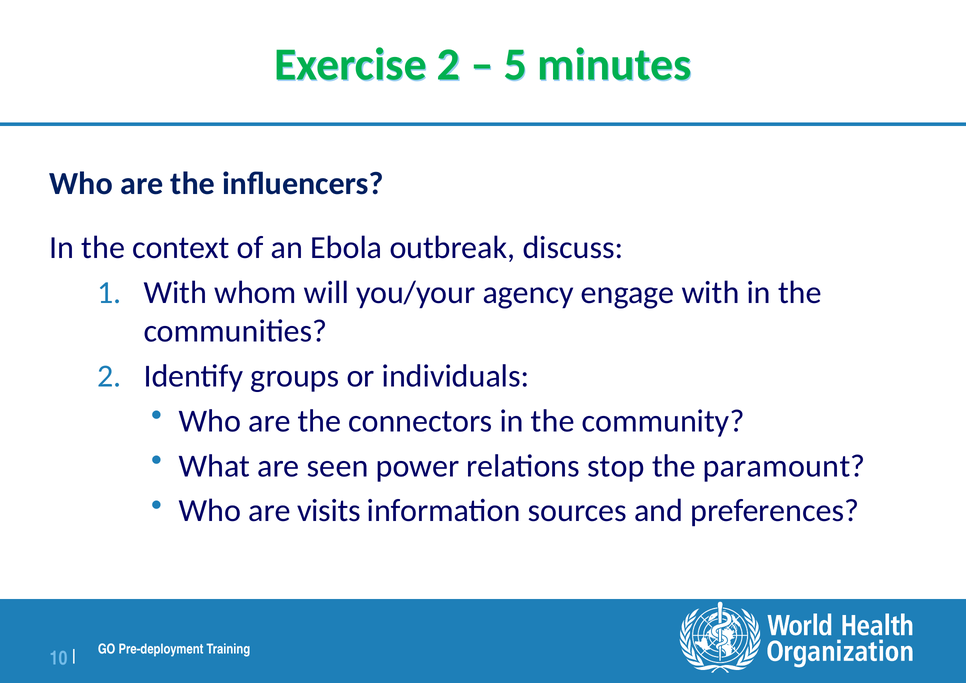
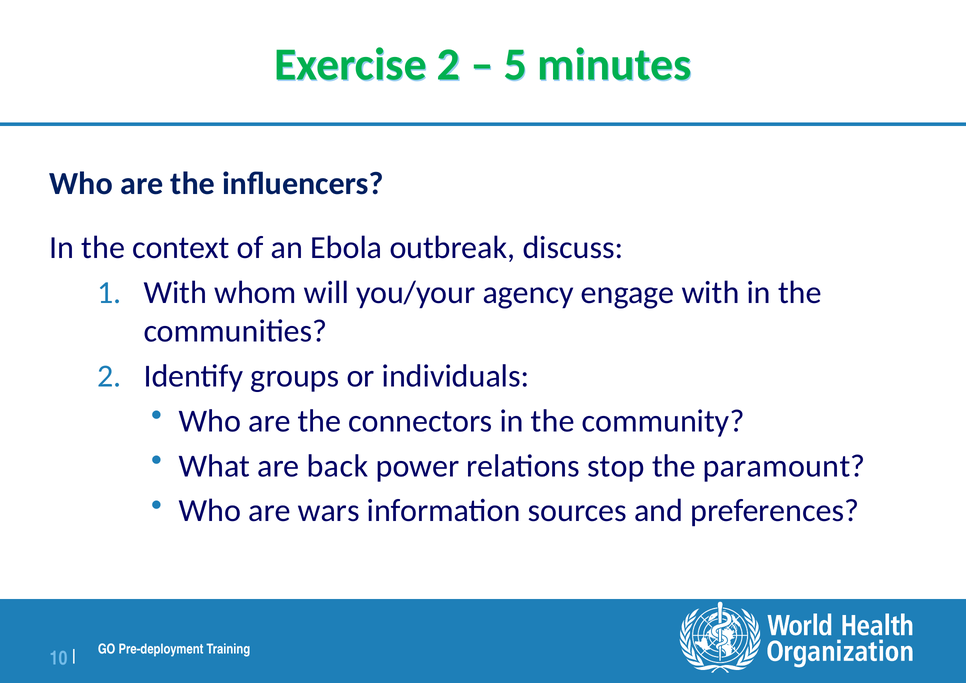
seen: seen -> back
visits: visits -> wars
